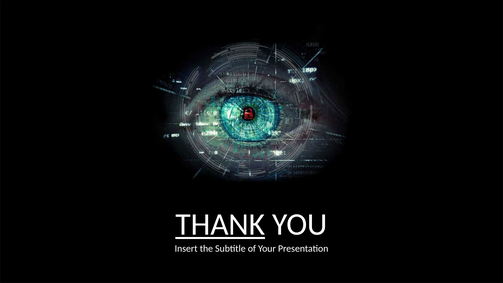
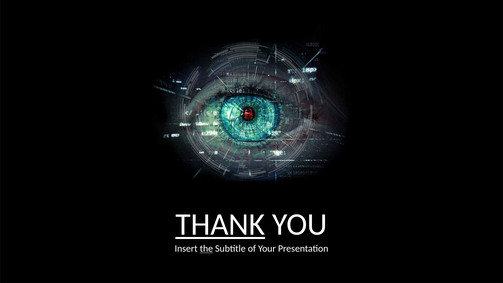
the underline: none -> present
